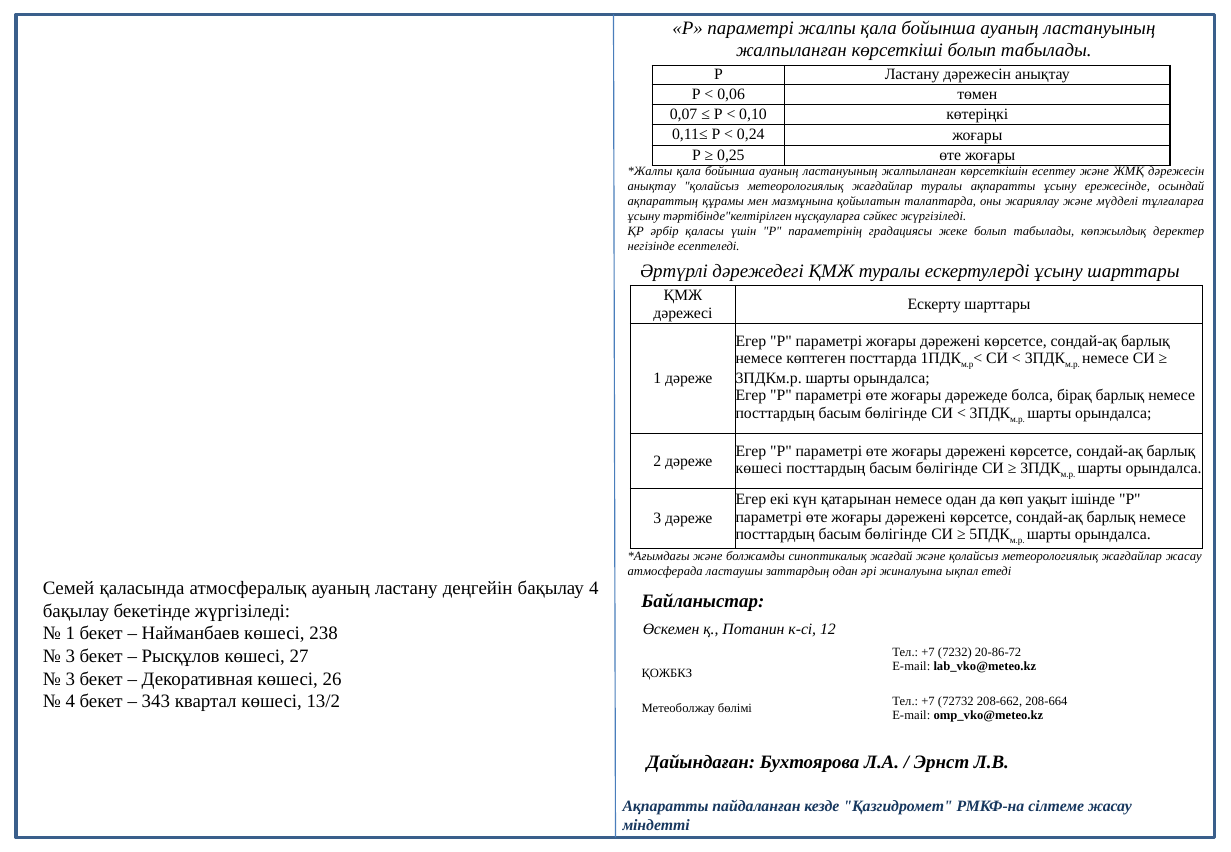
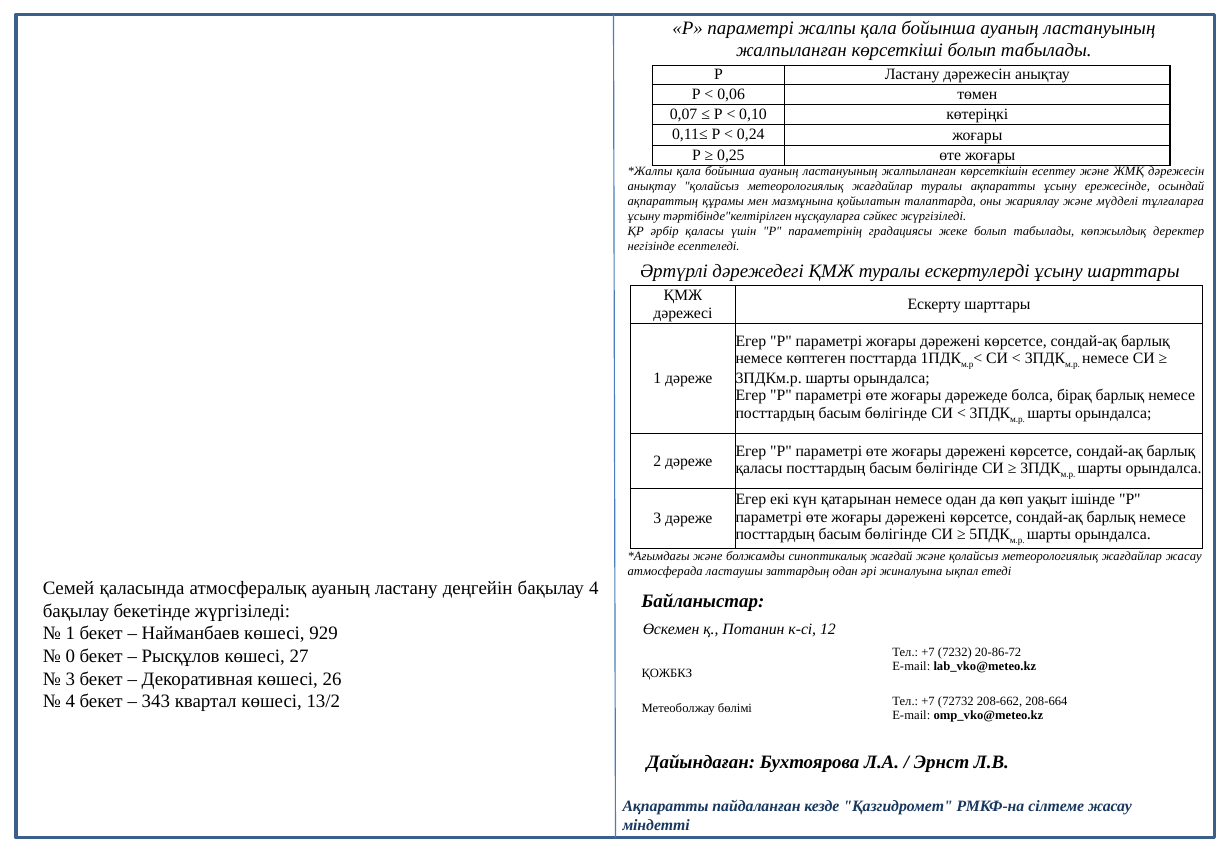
көшесі at (759, 469): көшесі -> қаласы
238: 238 -> 929
3 at (70, 656): 3 -> 0
